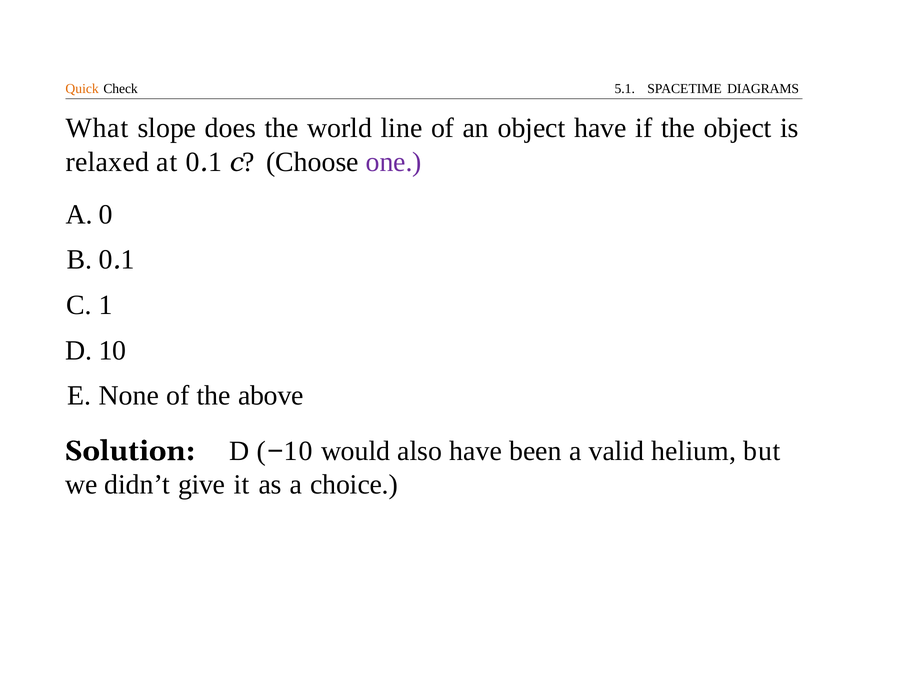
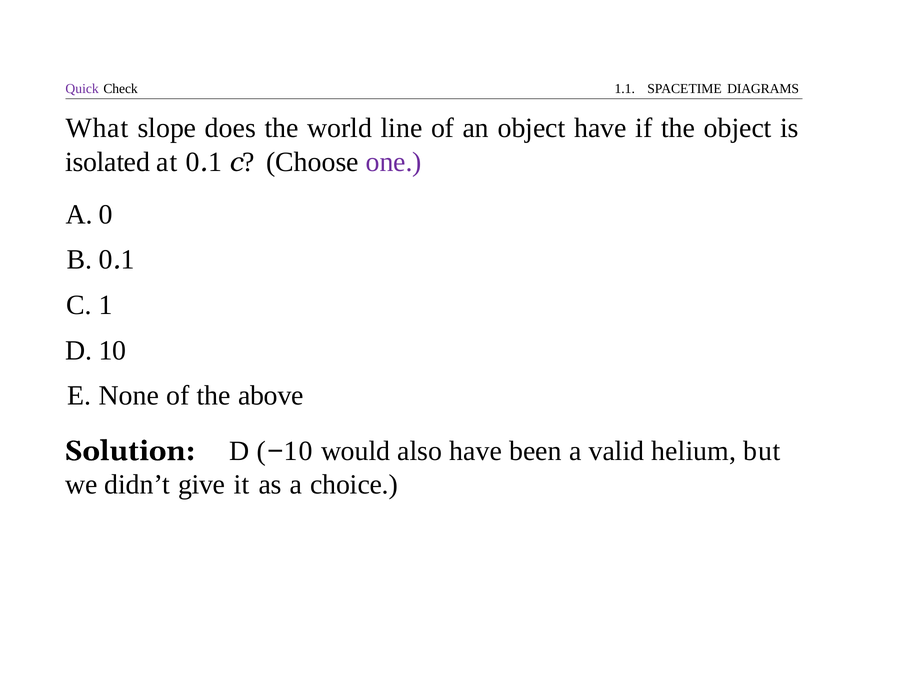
Quick colour: orange -> purple
5.1: 5.1 -> 1.1
relaxed: relaxed -> isolated
